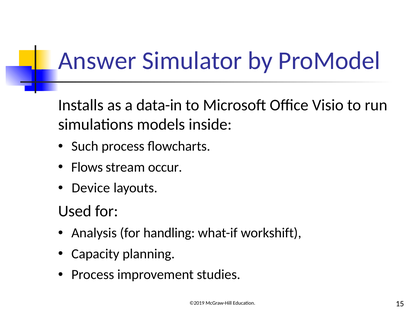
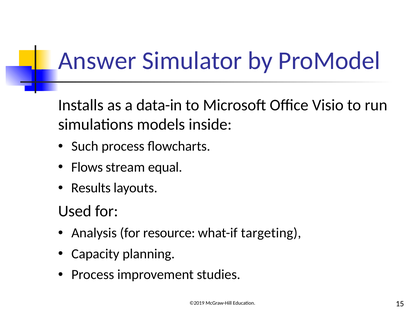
occur: occur -> equal
Device: Device -> Results
handling: handling -> resource
workshift: workshift -> targeting
